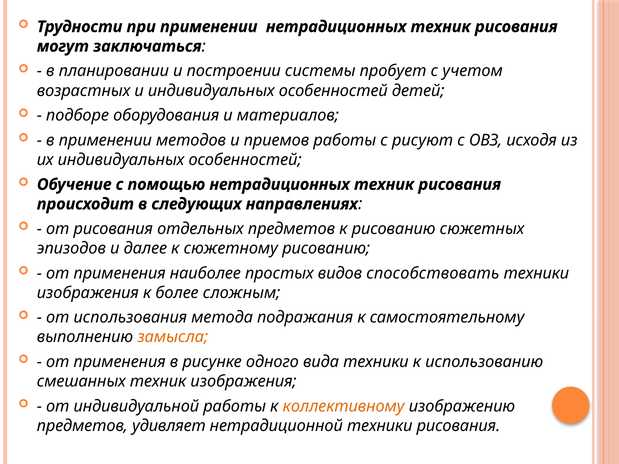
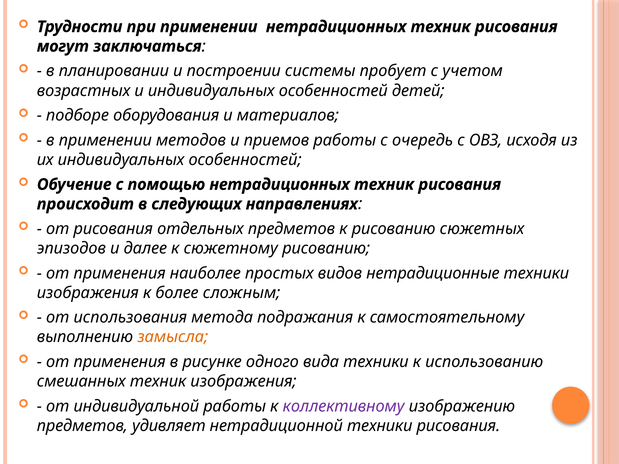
рисуют: рисуют -> очередь
способствовать: способствовать -> нетрадиционные
коллективному colour: orange -> purple
